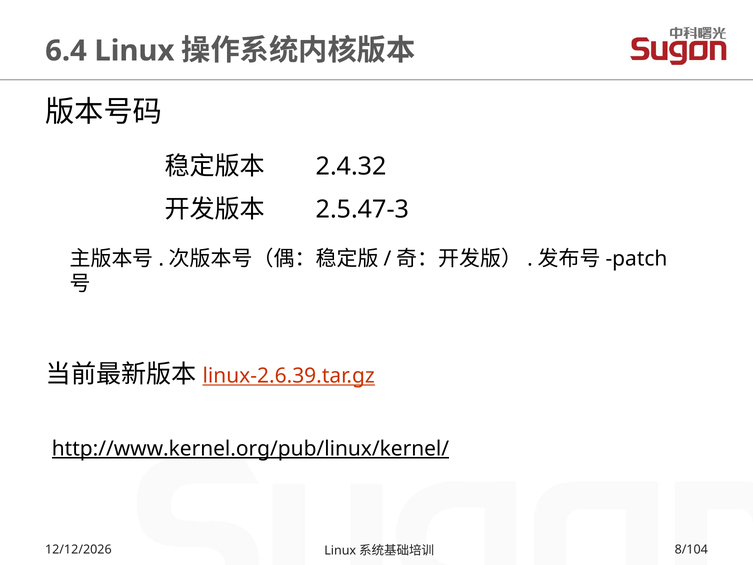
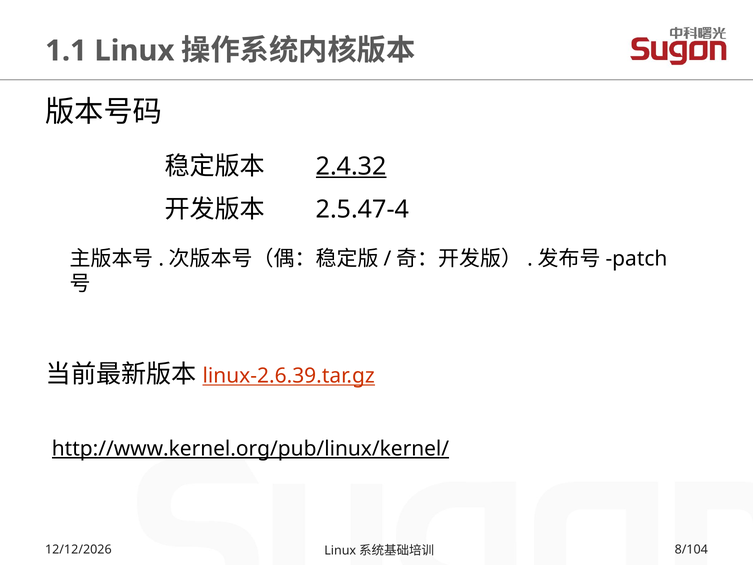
6.4: 6.4 -> 1.1
2.4.32 underline: none -> present
2.5.47-3: 2.5.47-3 -> 2.5.47-4
